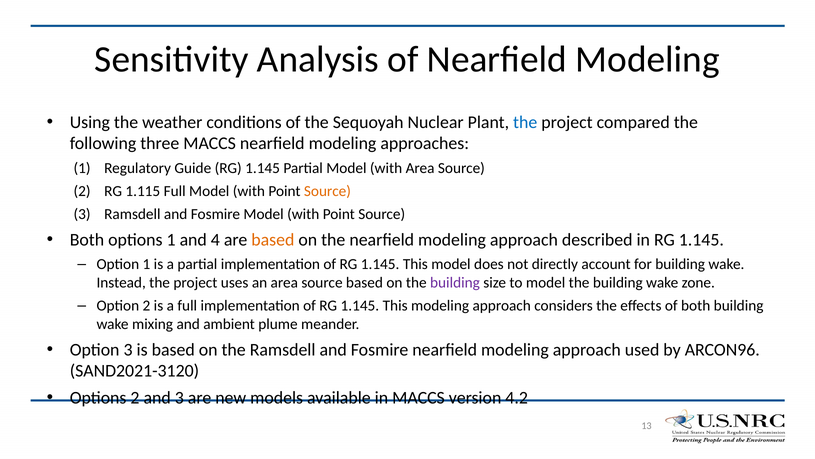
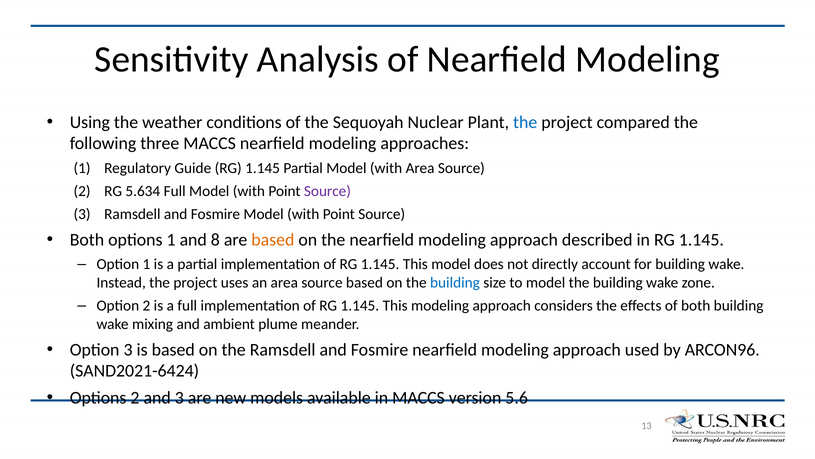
1.115: 1.115 -> 5.634
Source at (327, 191) colour: orange -> purple
4: 4 -> 8
building at (455, 282) colour: purple -> blue
SAND2021-3120: SAND2021-3120 -> SAND2021-6424
4.2: 4.2 -> 5.6
